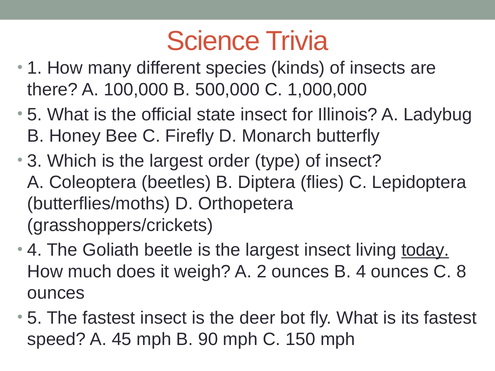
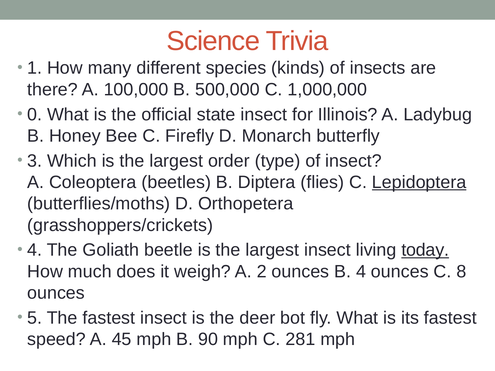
5 at (35, 115): 5 -> 0
Lepidoptera underline: none -> present
150: 150 -> 281
